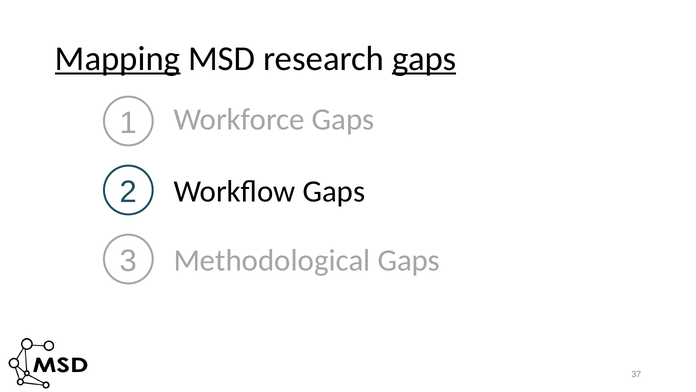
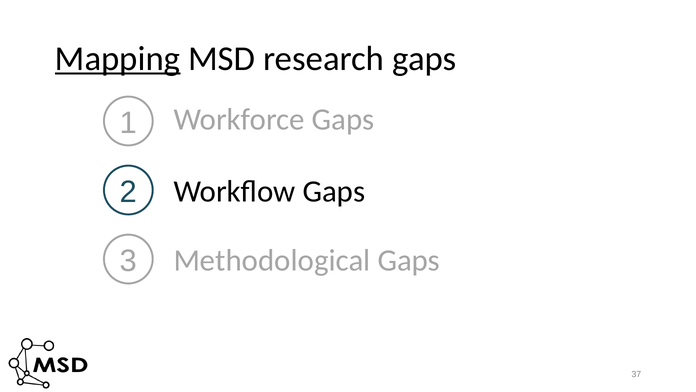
gaps at (424, 58) underline: present -> none
